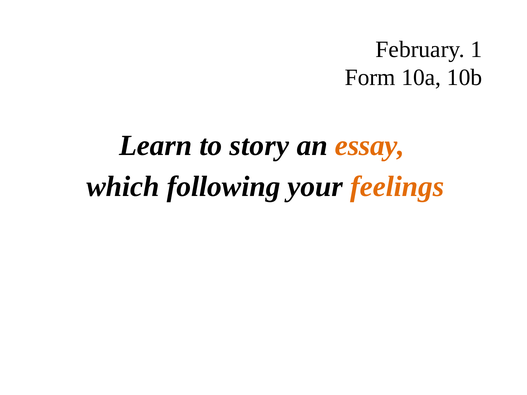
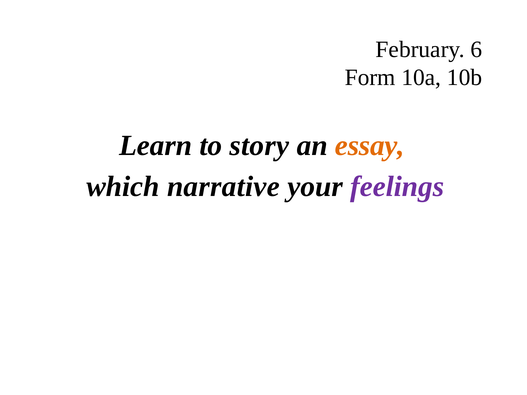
1: 1 -> 6
following: following -> narrative
feelings colour: orange -> purple
